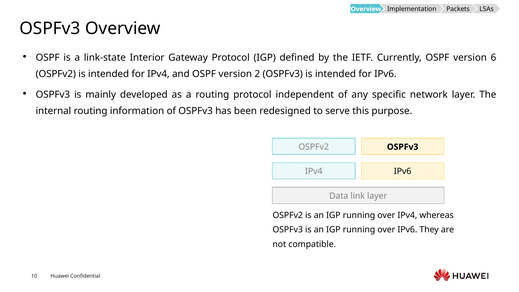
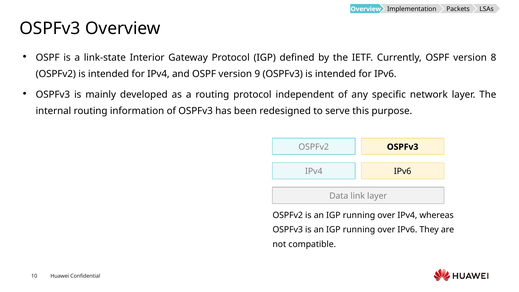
6: 6 -> 8
2: 2 -> 9
